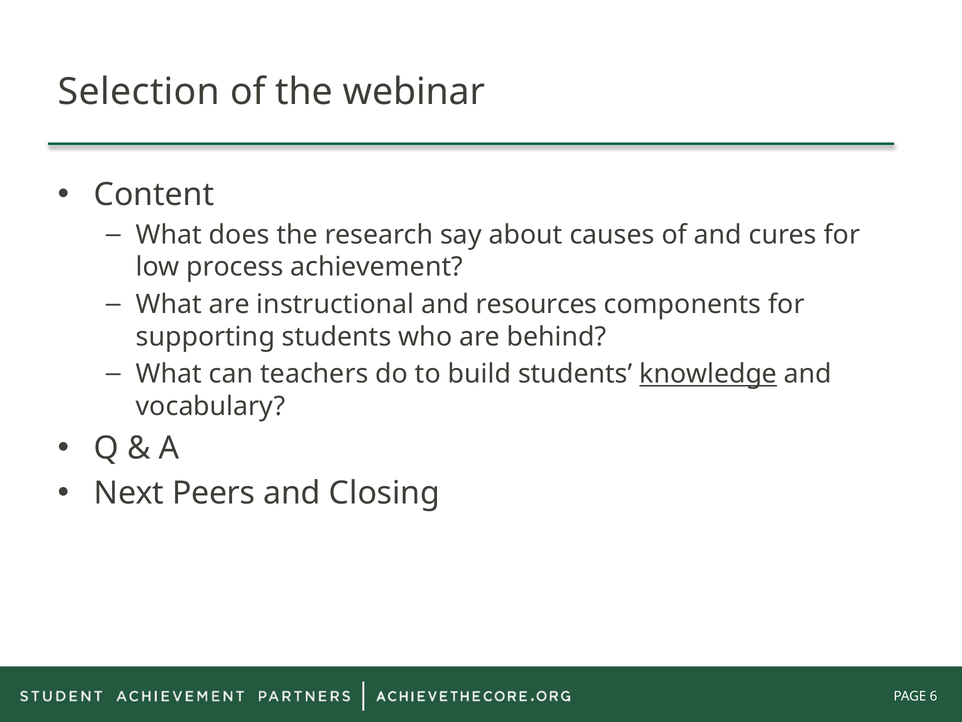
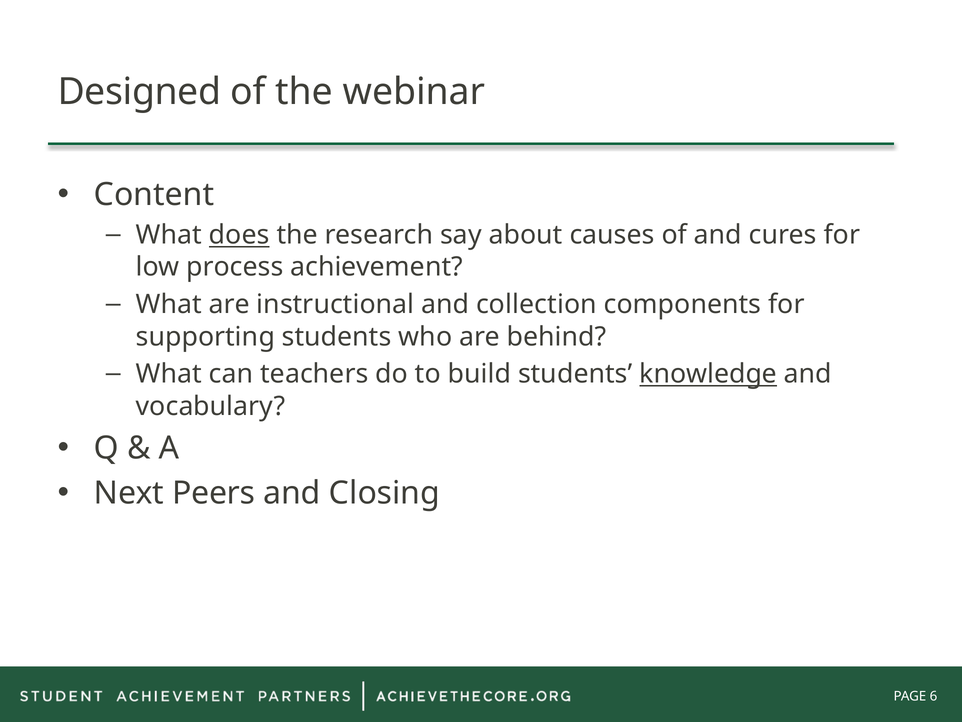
Selection: Selection -> Designed
does underline: none -> present
resources: resources -> collection
